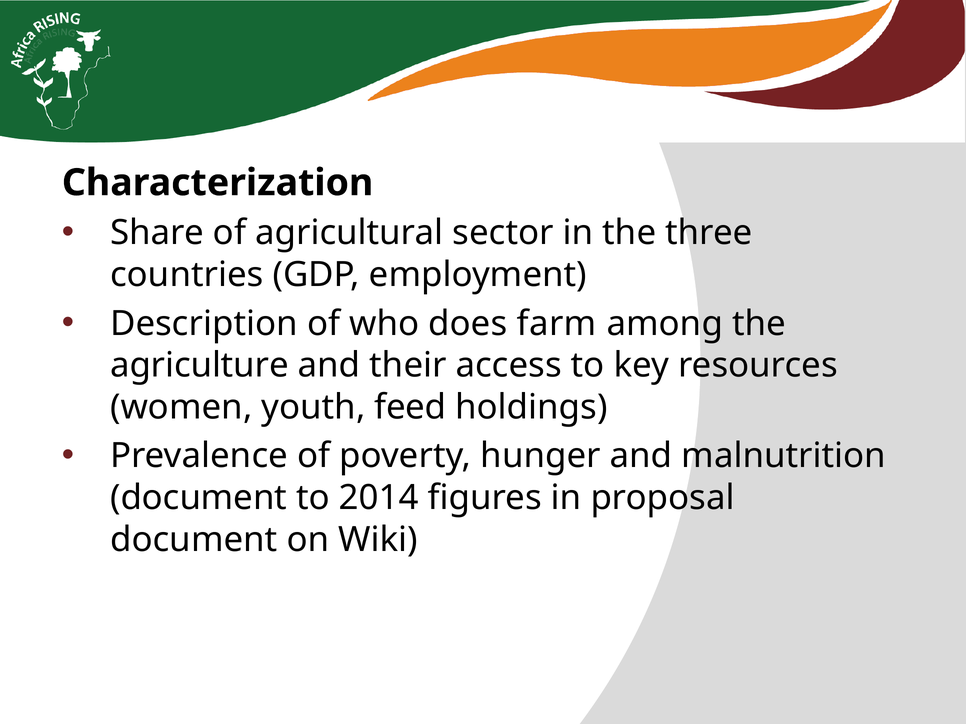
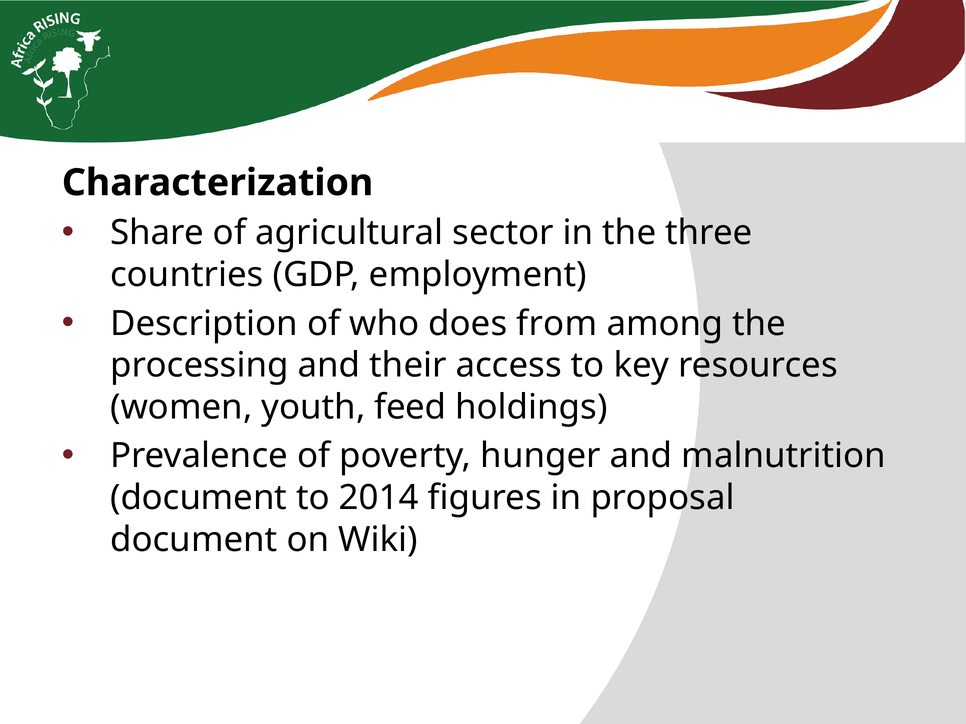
farm: farm -> from
agriculture: agriculture -> processing
